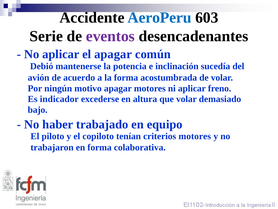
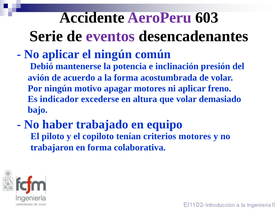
AeroPeru colour: blue -> purple
el apagar: apagar -> ningún
sucedía: sucedía -> presión
